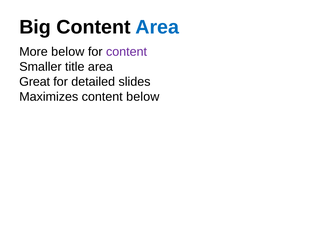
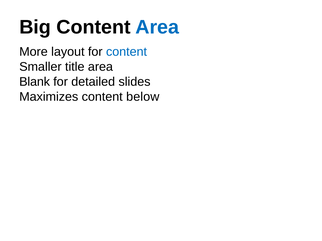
More below: below -> layout
content at (127, 52) colour: purple -> blue
Great: Great -> Blank
